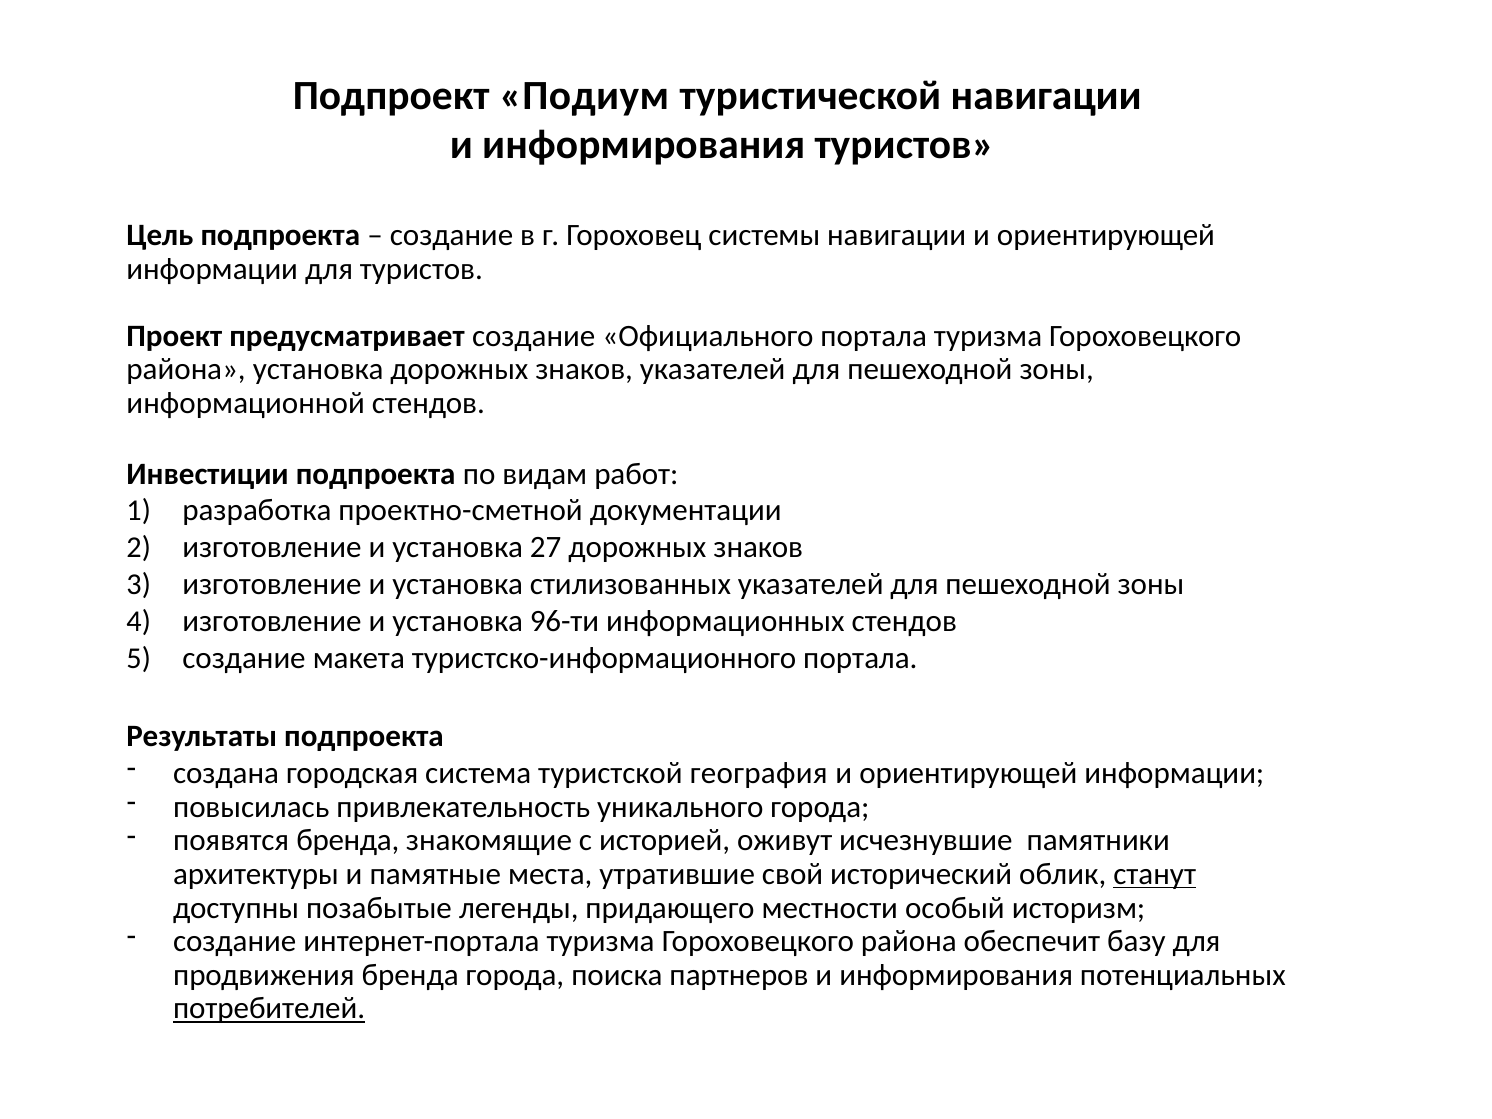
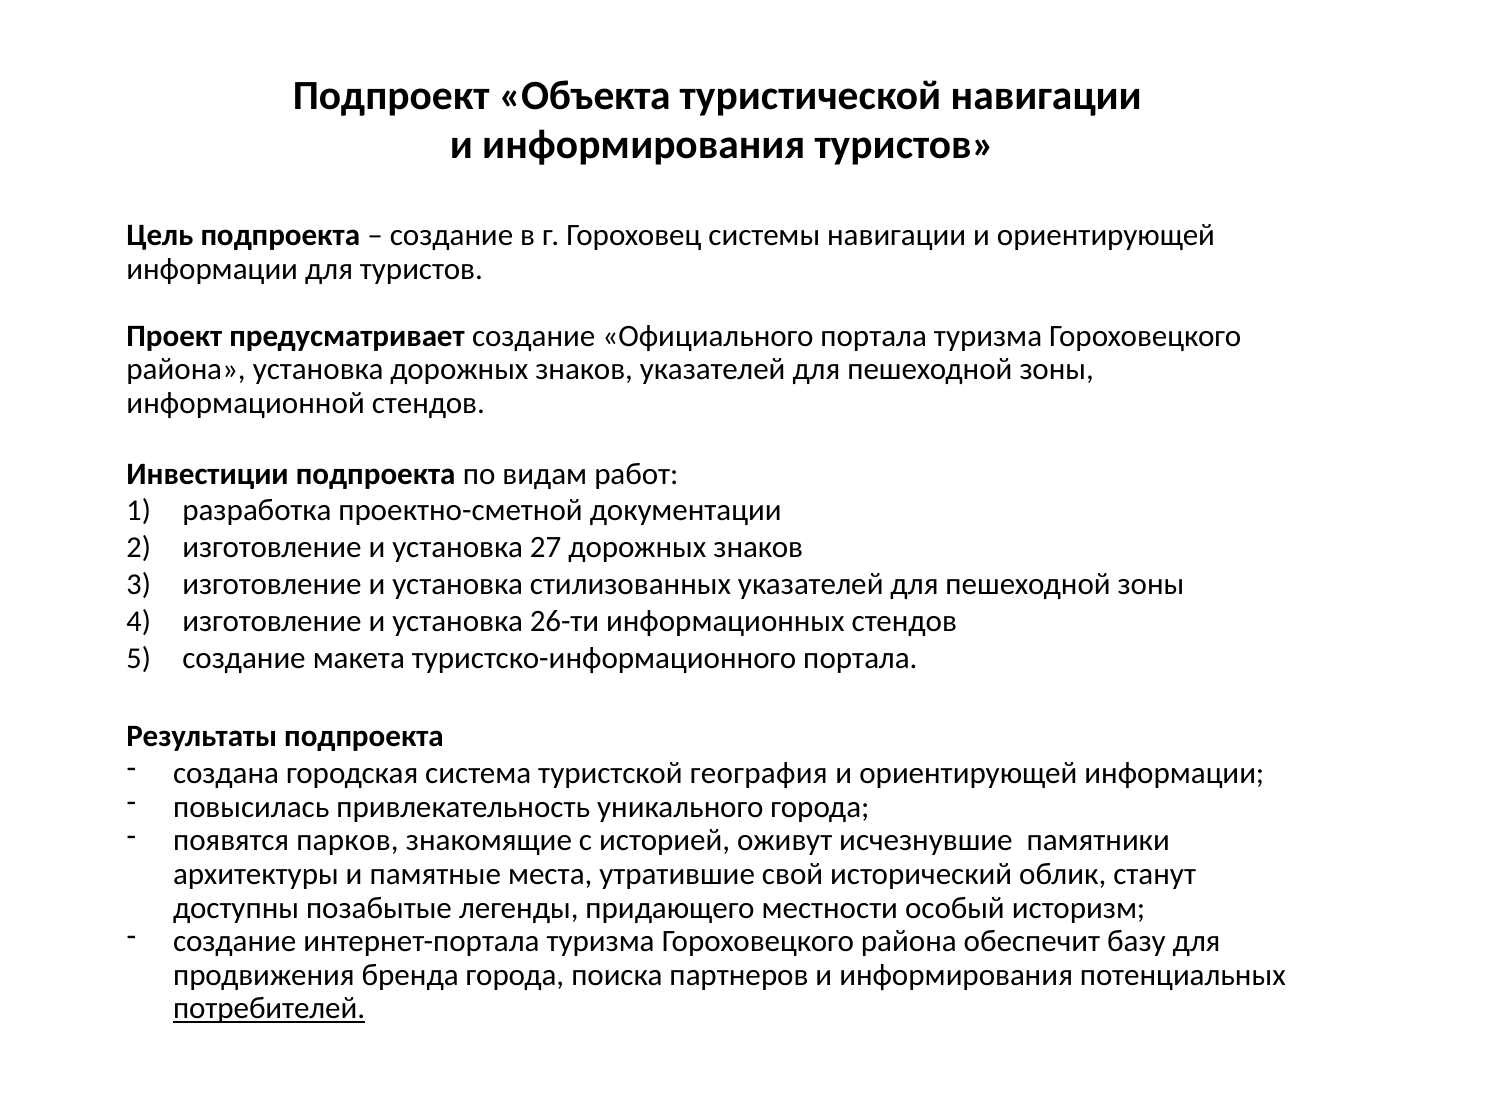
Подиум: Подиум -> Объекта
96-ти: 96-ти -> 26-ти
появятся бренда: бренда -> парков
станут underline: present -> none
